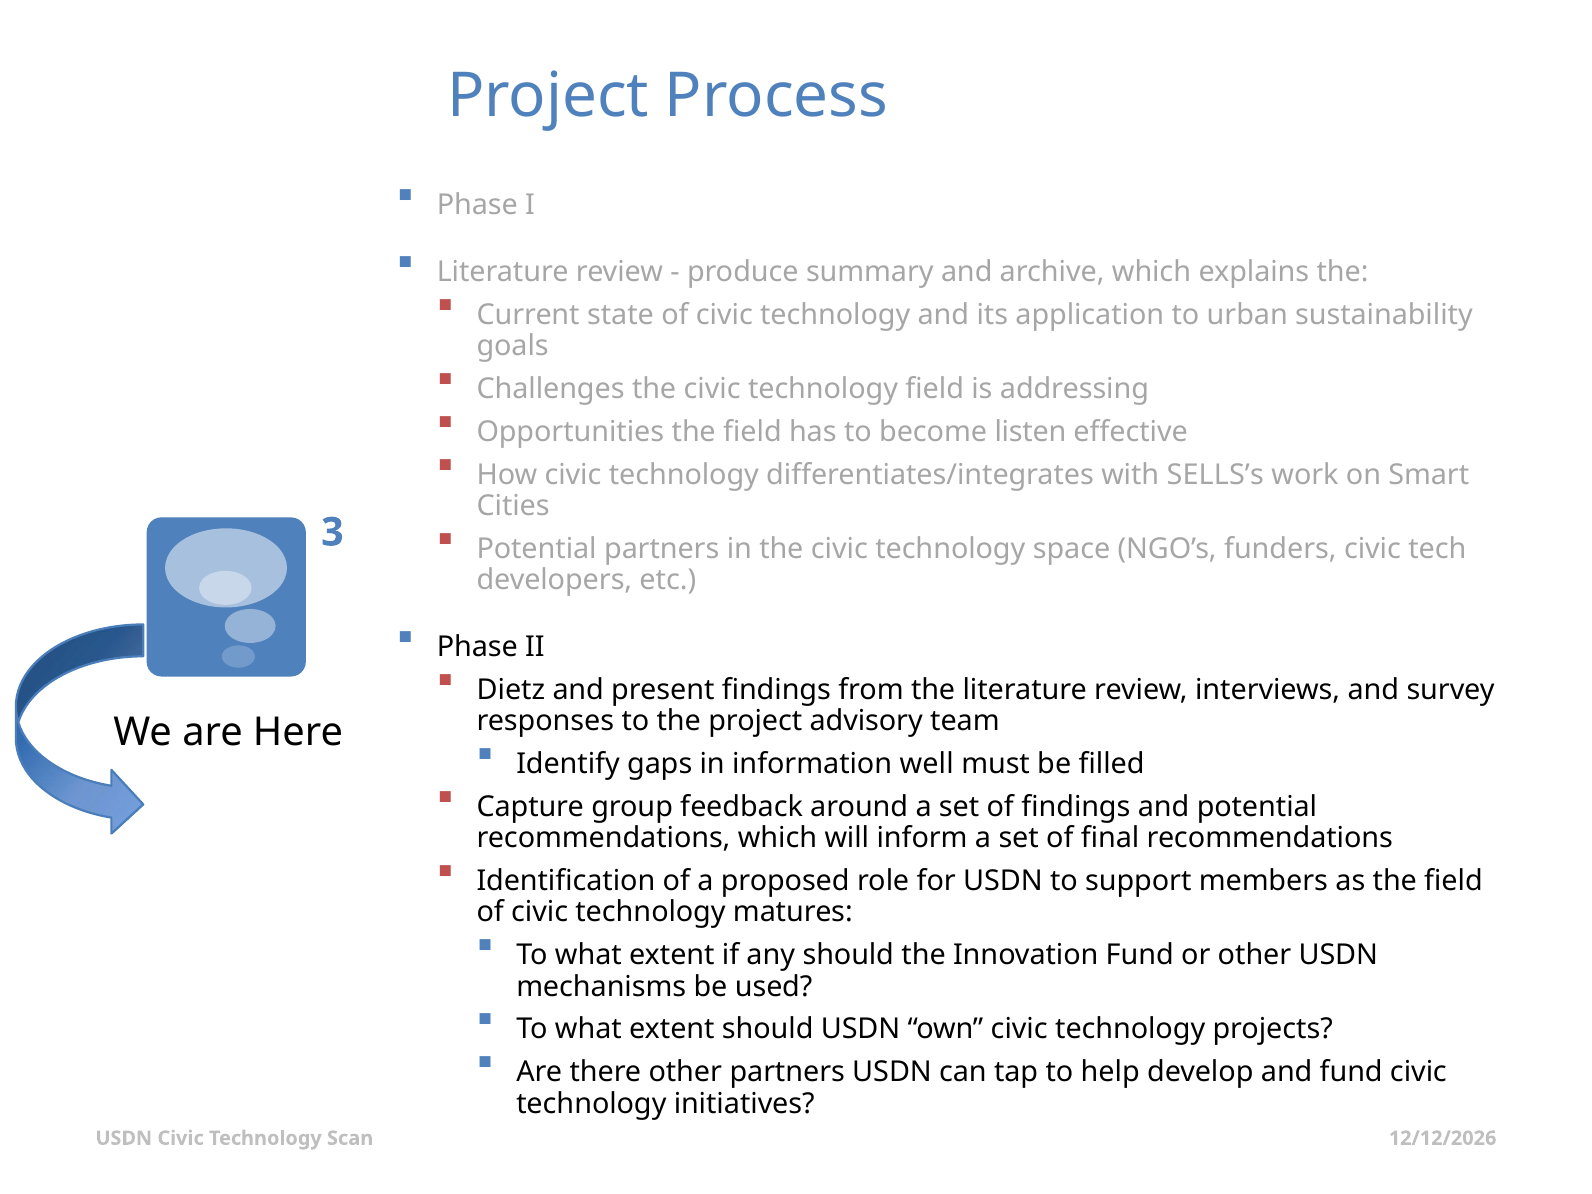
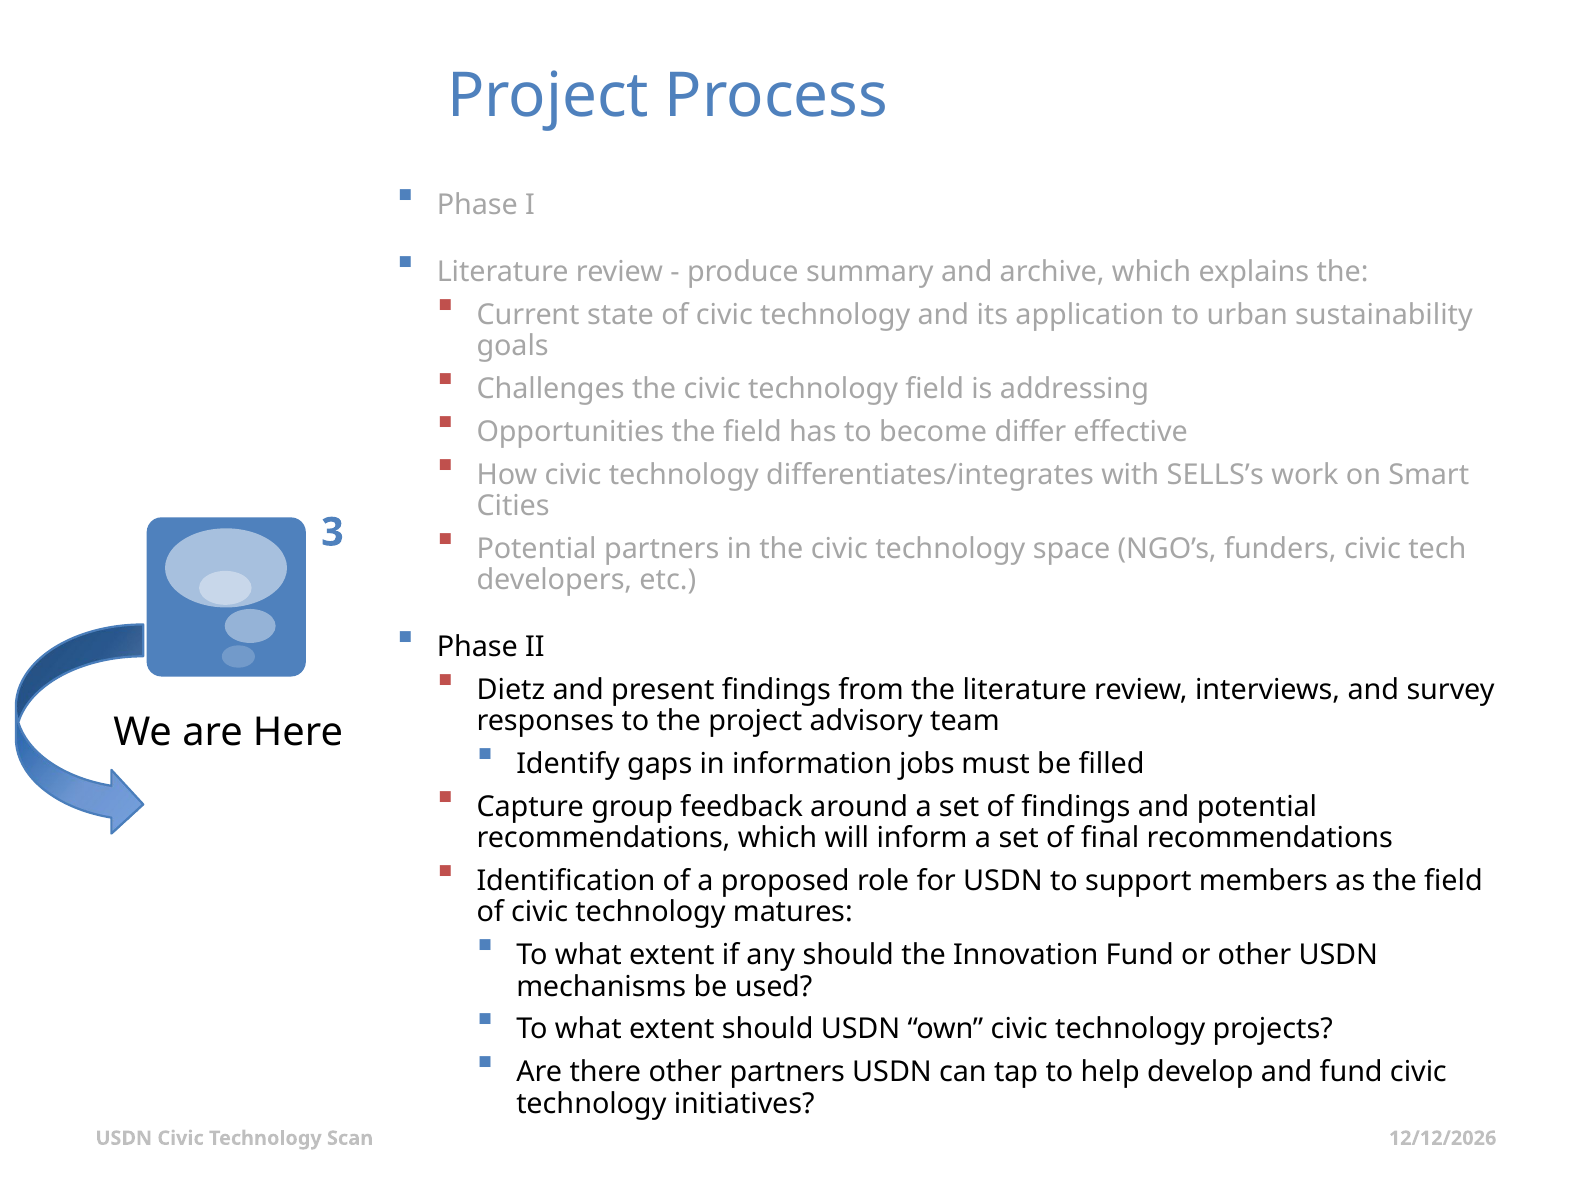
listen: listen -> differ
well: well -> jobs
